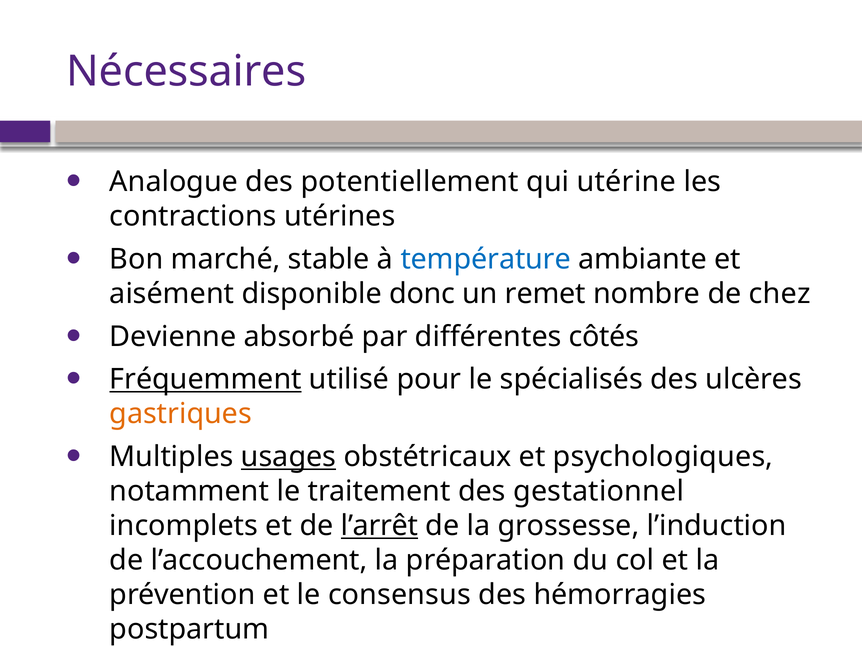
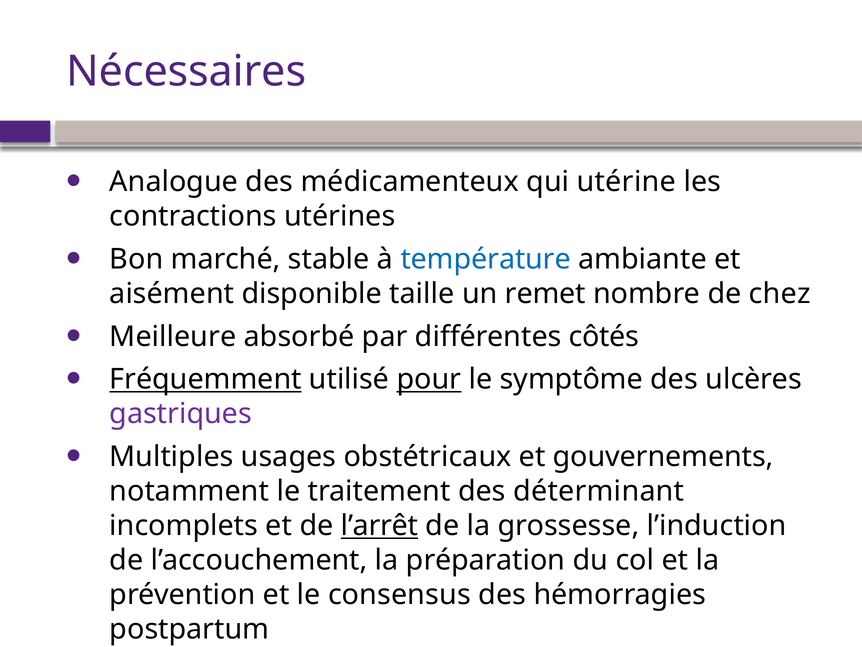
potentiellement: potentiellement -> médicamenteux
donc: donc -> taille
Devienne: Devienne -> Meilleure
pour underline: none -> present
spécialisés: spécialisés -> symptôme
gastriques colour: orange -> purple
usages underline: present -> none
psychologiques: psychologiques -> gouvernements
gestationnel: gestationnel -> déterminant
